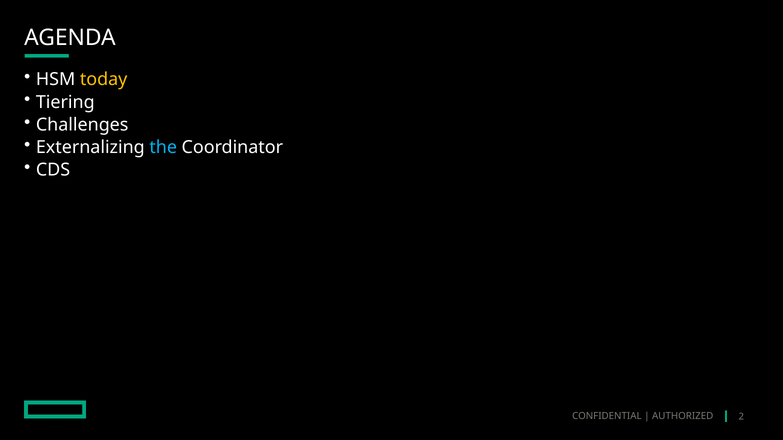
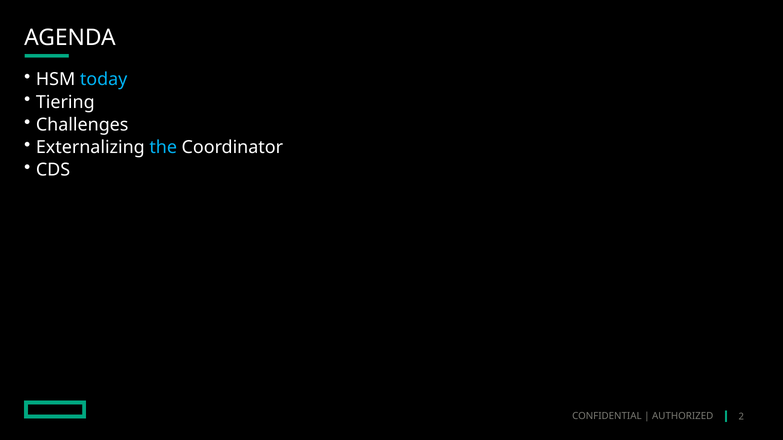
today colour: yellow -> light blue
